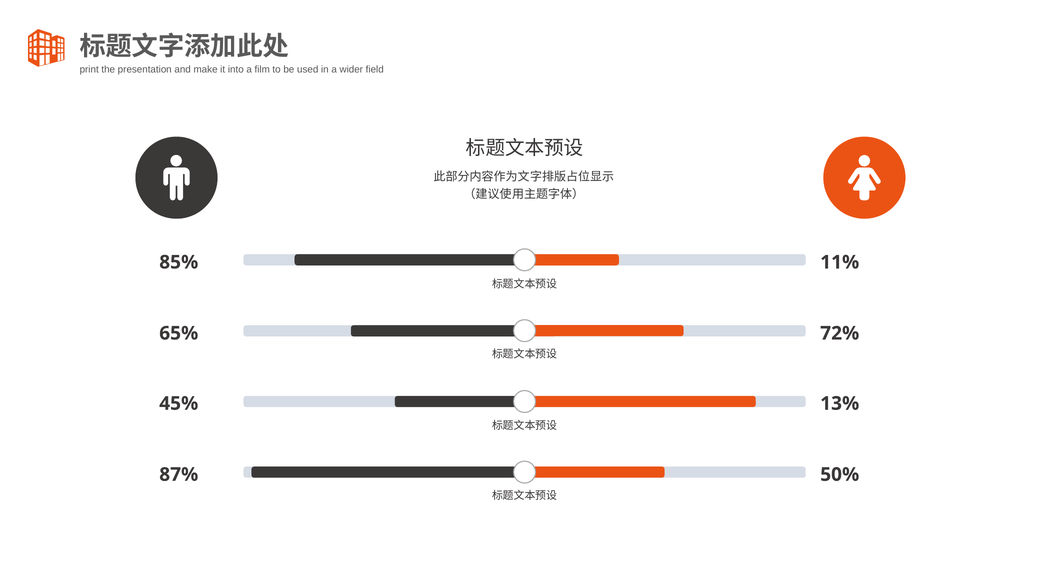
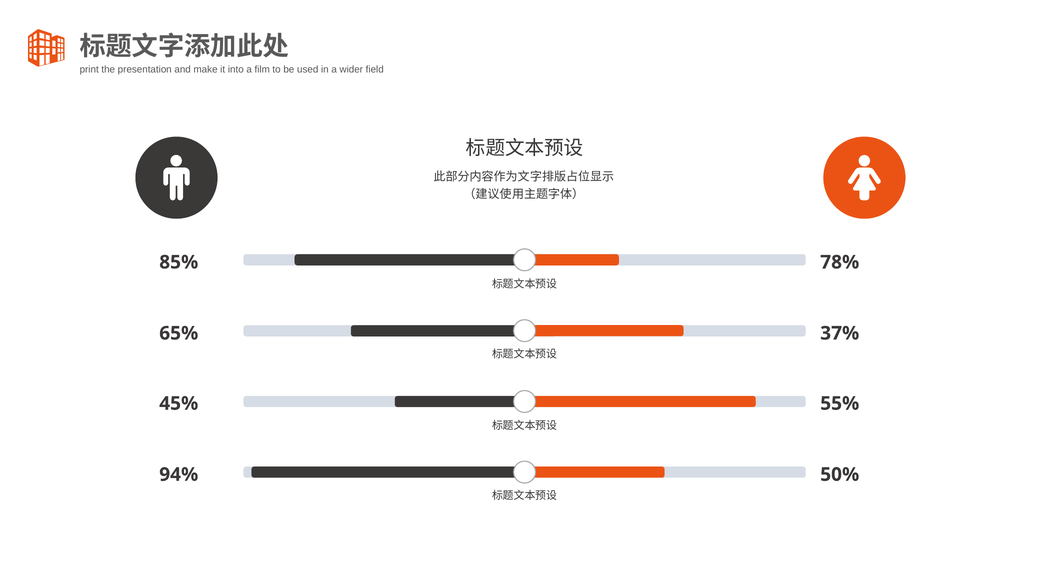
11%: 11% -> 78%
72%: 72% -> 37%
13%: 13% -> 55%
87%: 87% -> 94%
